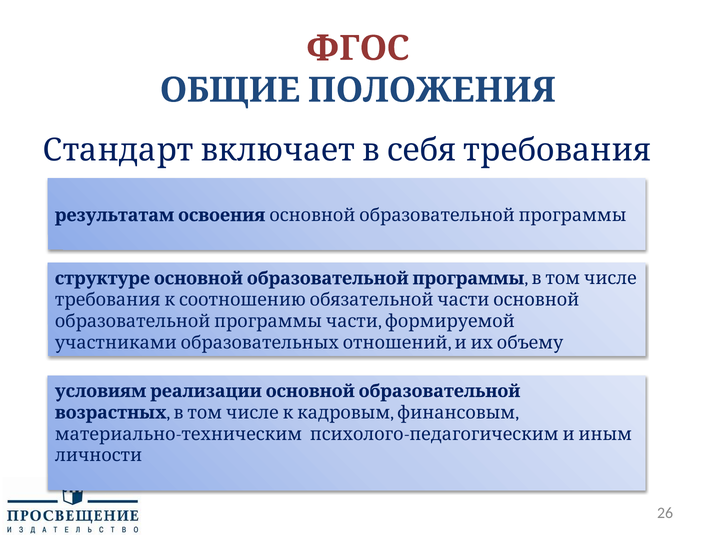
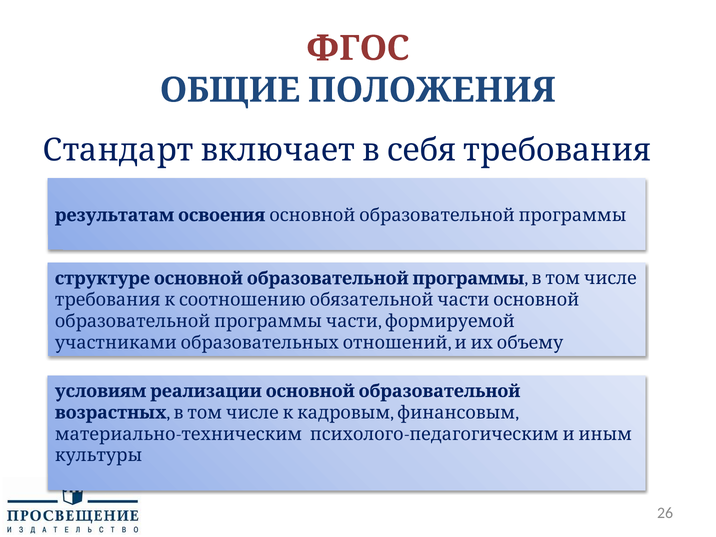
личности: личности -> культуры
